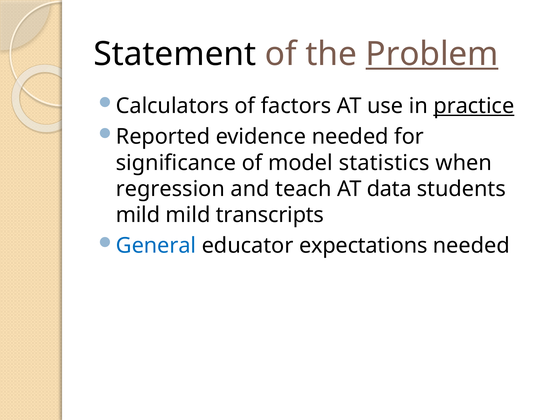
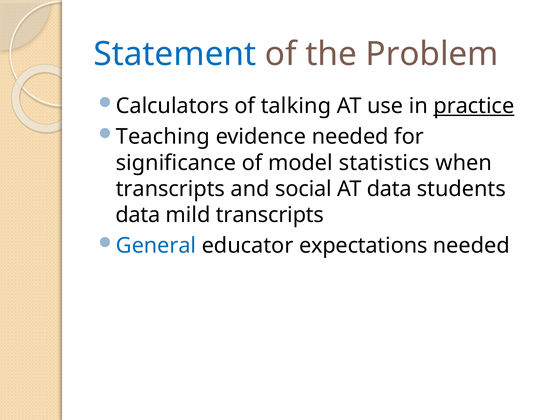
Statement colour: black -> blue
Problem underline: present -> none
factors: factors -> talking
Reported: Reported -> Teaching
regression at (170, 189): regression -> transcripts
teach: teach -> social
mild at (138, 215): mild -> data
